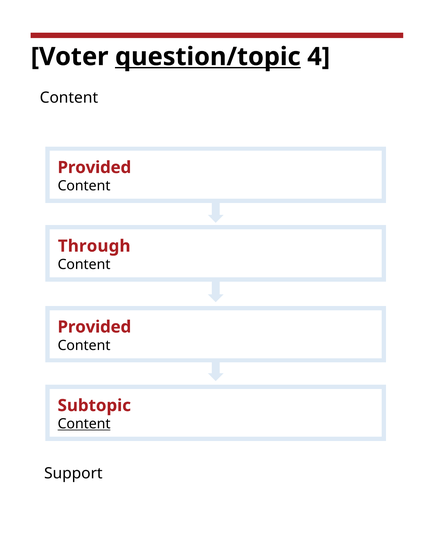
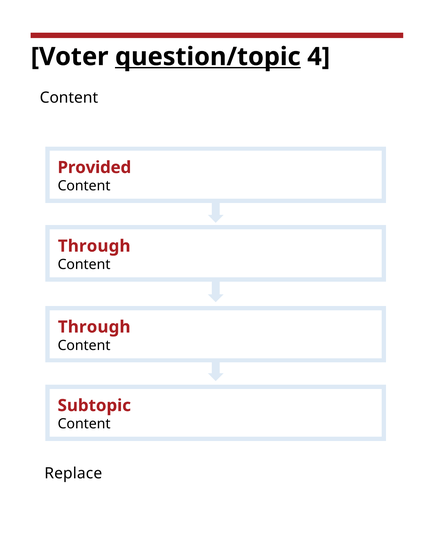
Provided at (94, 327): Provided -> Through
Content at (84, 424) underline: present -> none
Support: Support -> Replace
